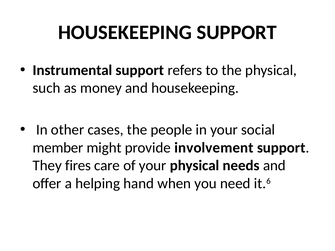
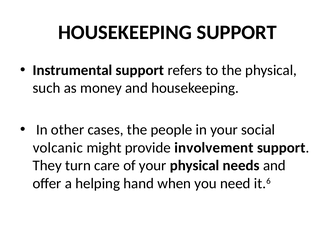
member: member -> volcanic
fires: fires -> turn
